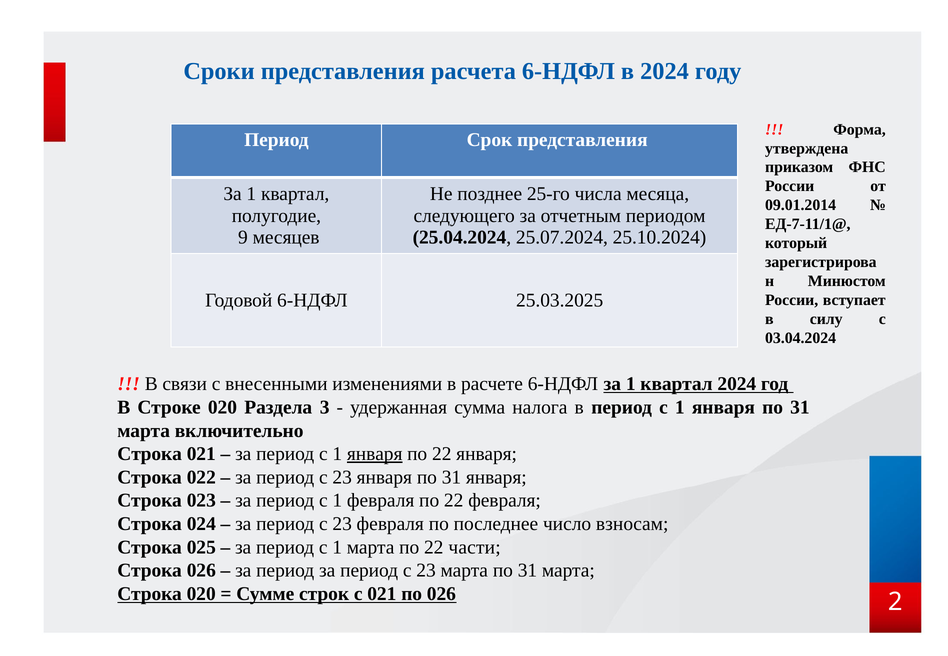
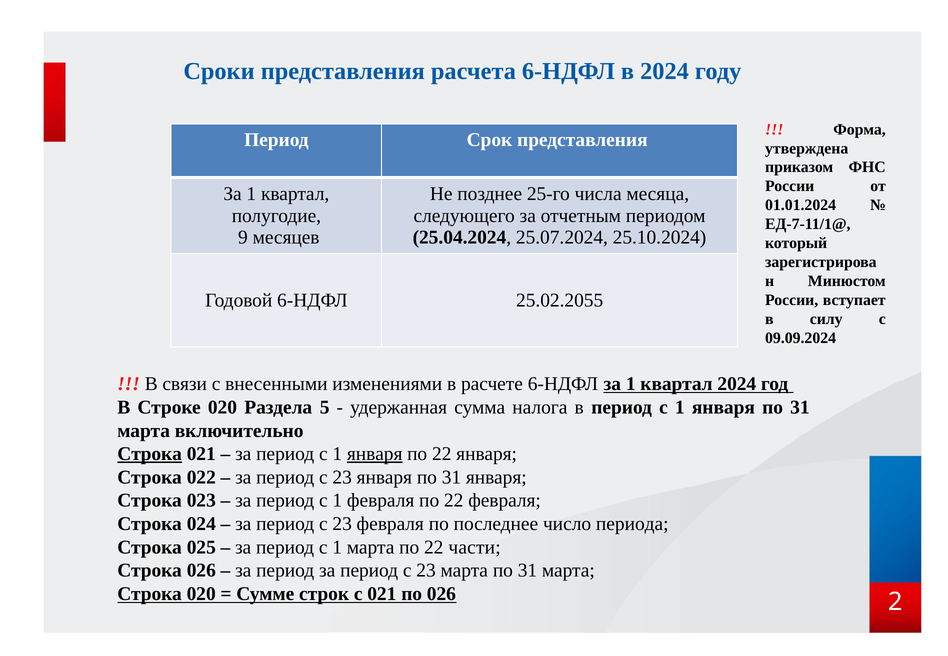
09.01.2014: 09.01.2014 -> 01.01.2024
25.03.2025: 25.03.2025 -> 25.02.2055
03.04.2024: 03.04.2024 -> 09.09.2024
3: 3 -> 5
Строка at (150, 454) underline: none -> present
взносам: взносам -> периода
